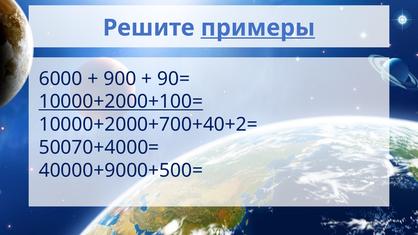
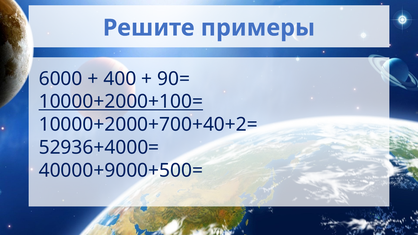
примеры underline: present -> none
900: 900 -> 400
50070+4000=: 50070+4000= -> 52936+4000=
